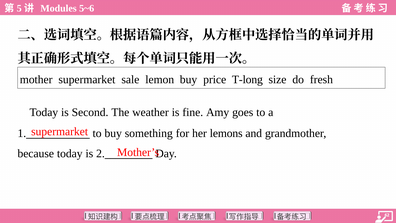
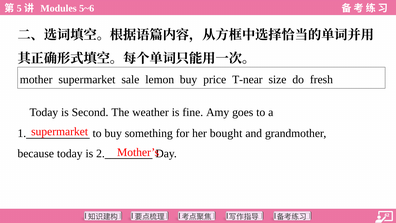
T-long: T-long -> T-near
lemons: lemons -> bought
